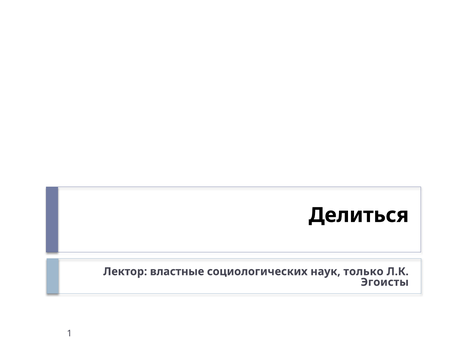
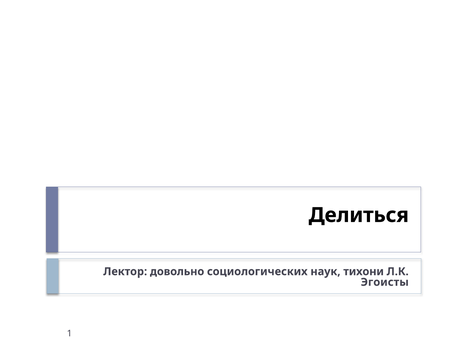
властные: властные -> довольно
только: только -> тихони
